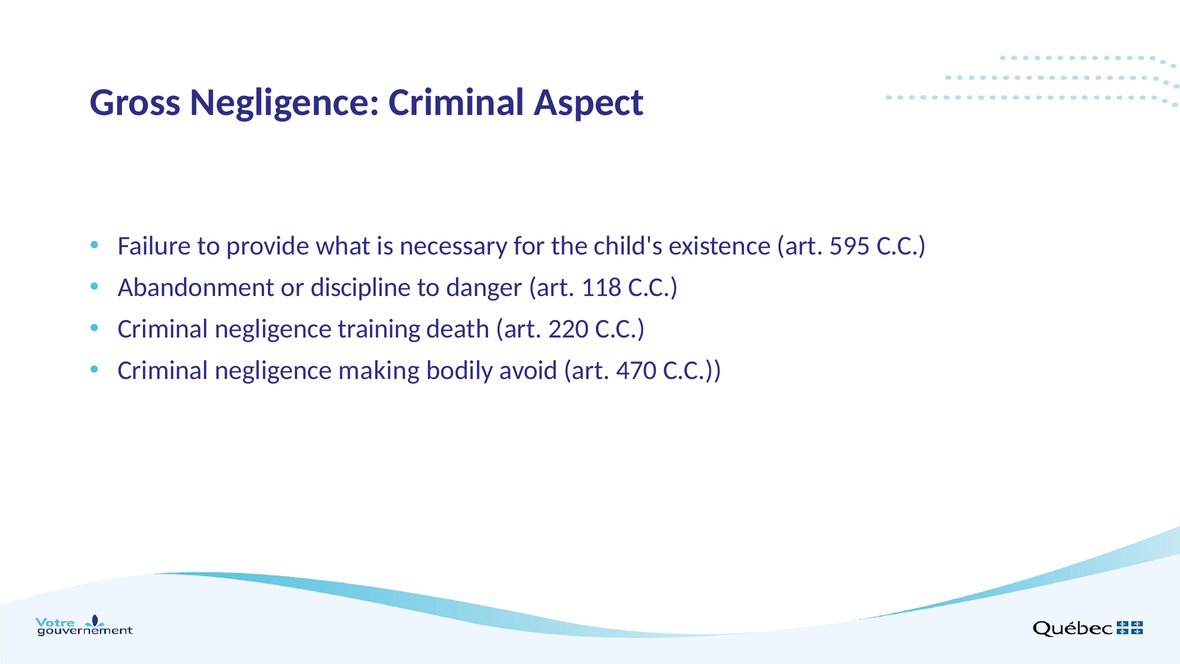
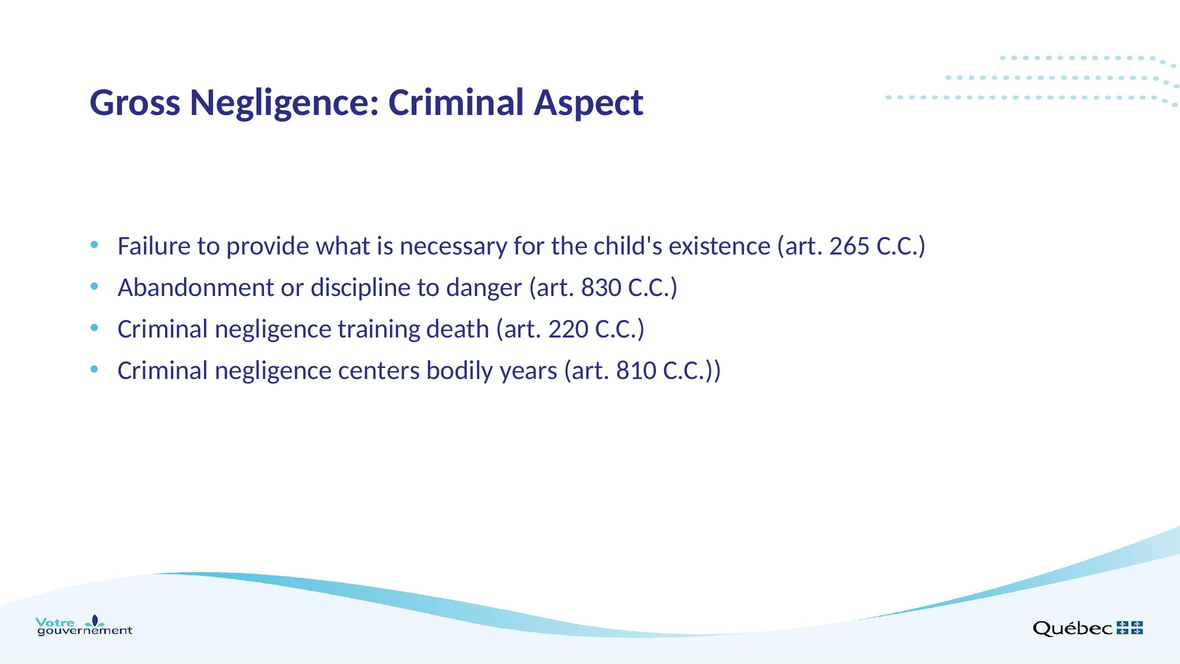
595: 595 -> 265
118: 118 -> 830
making: making -> centers
avoid: avoid -> years
470: 470 -> 810
